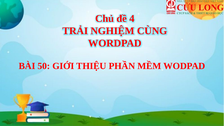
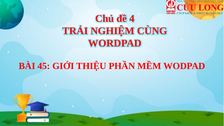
50: 50 -> 45
